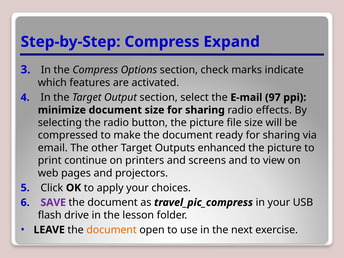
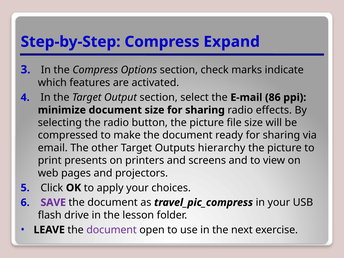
97: 97 -> 86
enhanced: enhanced -> hierarchy
continue: continue -> presents
document at (112, 230) colour: orange -> purple
